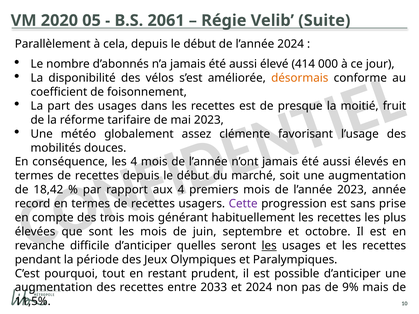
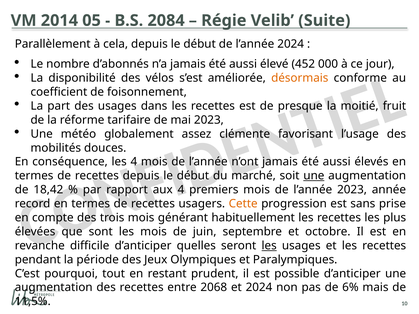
2020: 2020 -> 2014
2061: 2061 -> 2084
414: 414 -> 452
une at (314, 176) underline: none -> present
Cette colour: purple -> orange
2033: 2033 -> 2068
9%: 9% -> 6%
